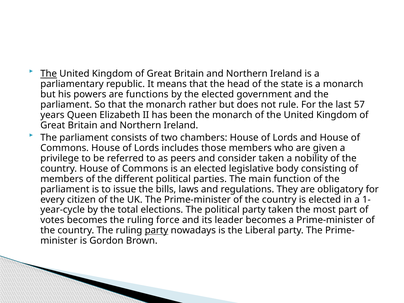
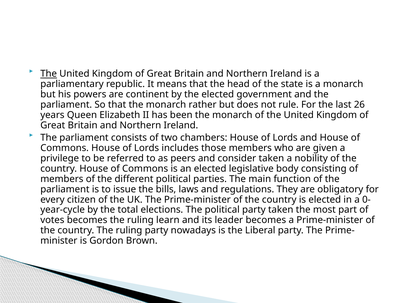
functions: functions -> continent
57: 57 -> 26
1-: 1- -> 0-
force: force -> learn
party at (157, 230) underline: present -> none
